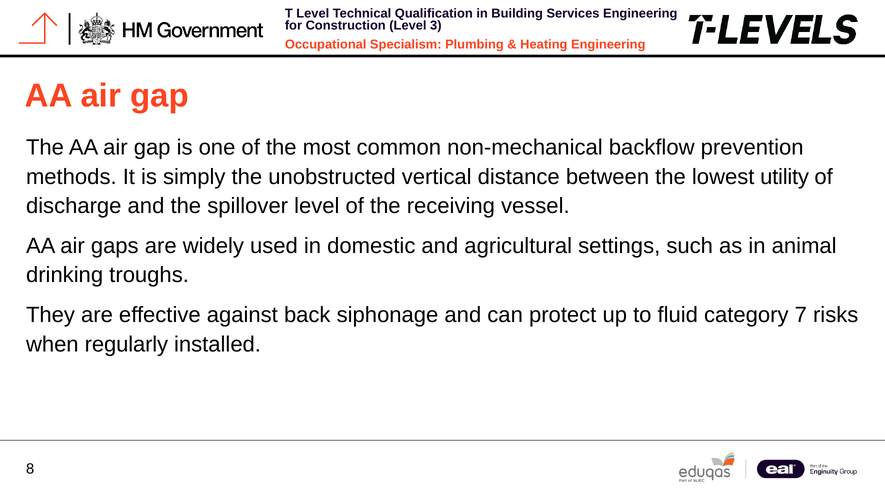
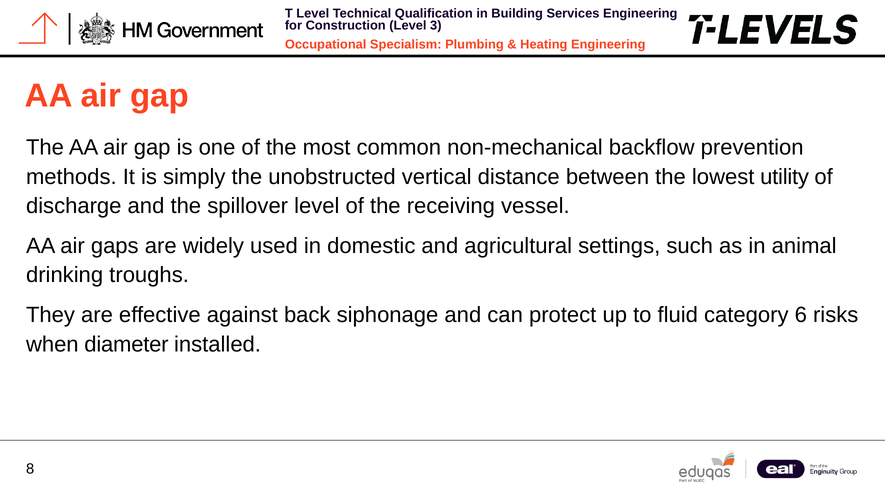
7: 7 -> 6
regularly: regularly -> diameter
